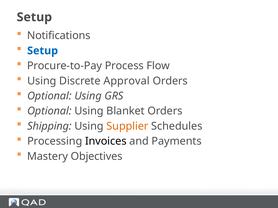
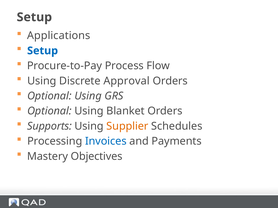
Notifications: Notifications -> Applications
Shipping: Shipping -> Supports
Invoices colour: black -> blue
